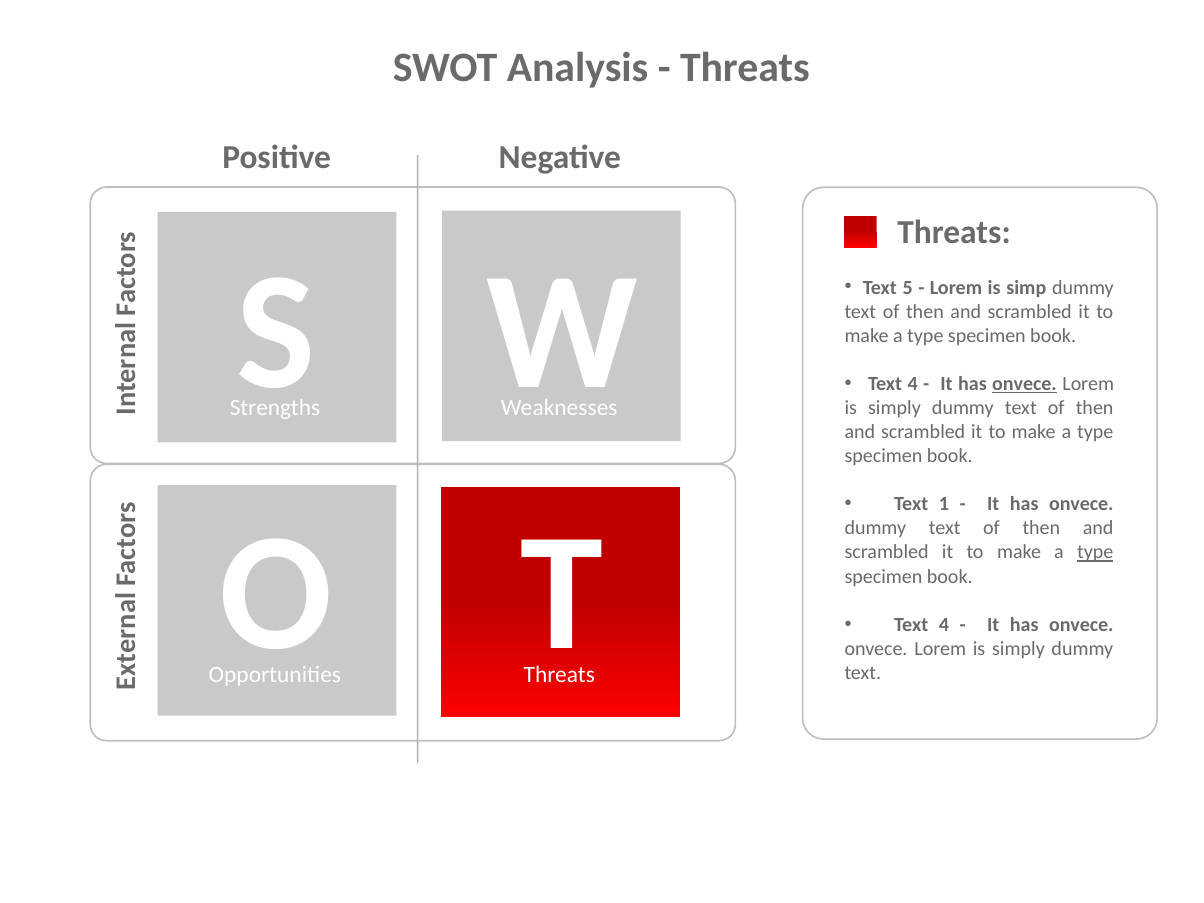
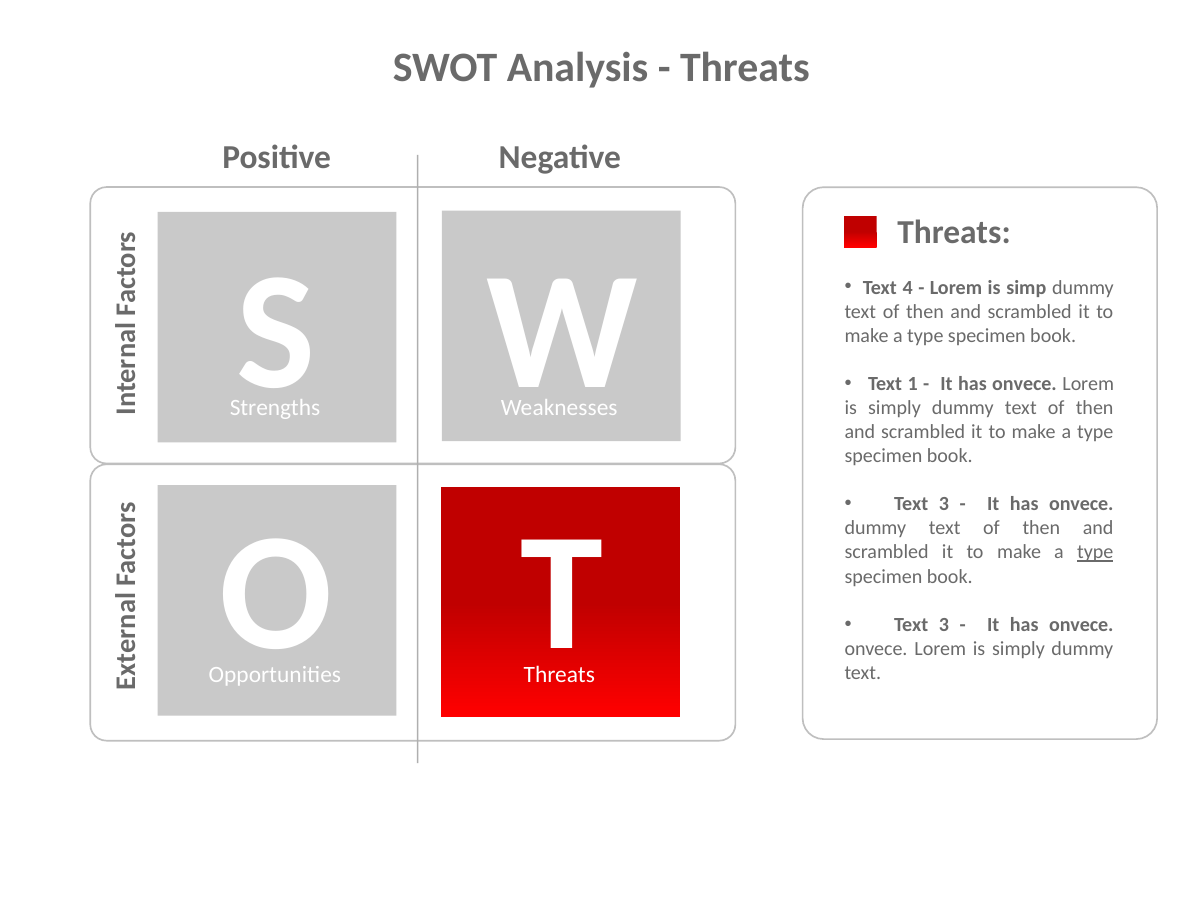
5: 5 -> 4
4 at (913, 384): 4 -> 1
onvece at (1024, 384) underline: present -> none
1 at (944, 504): 1 -> 3
4 at (944, 625): 4 -> 3
